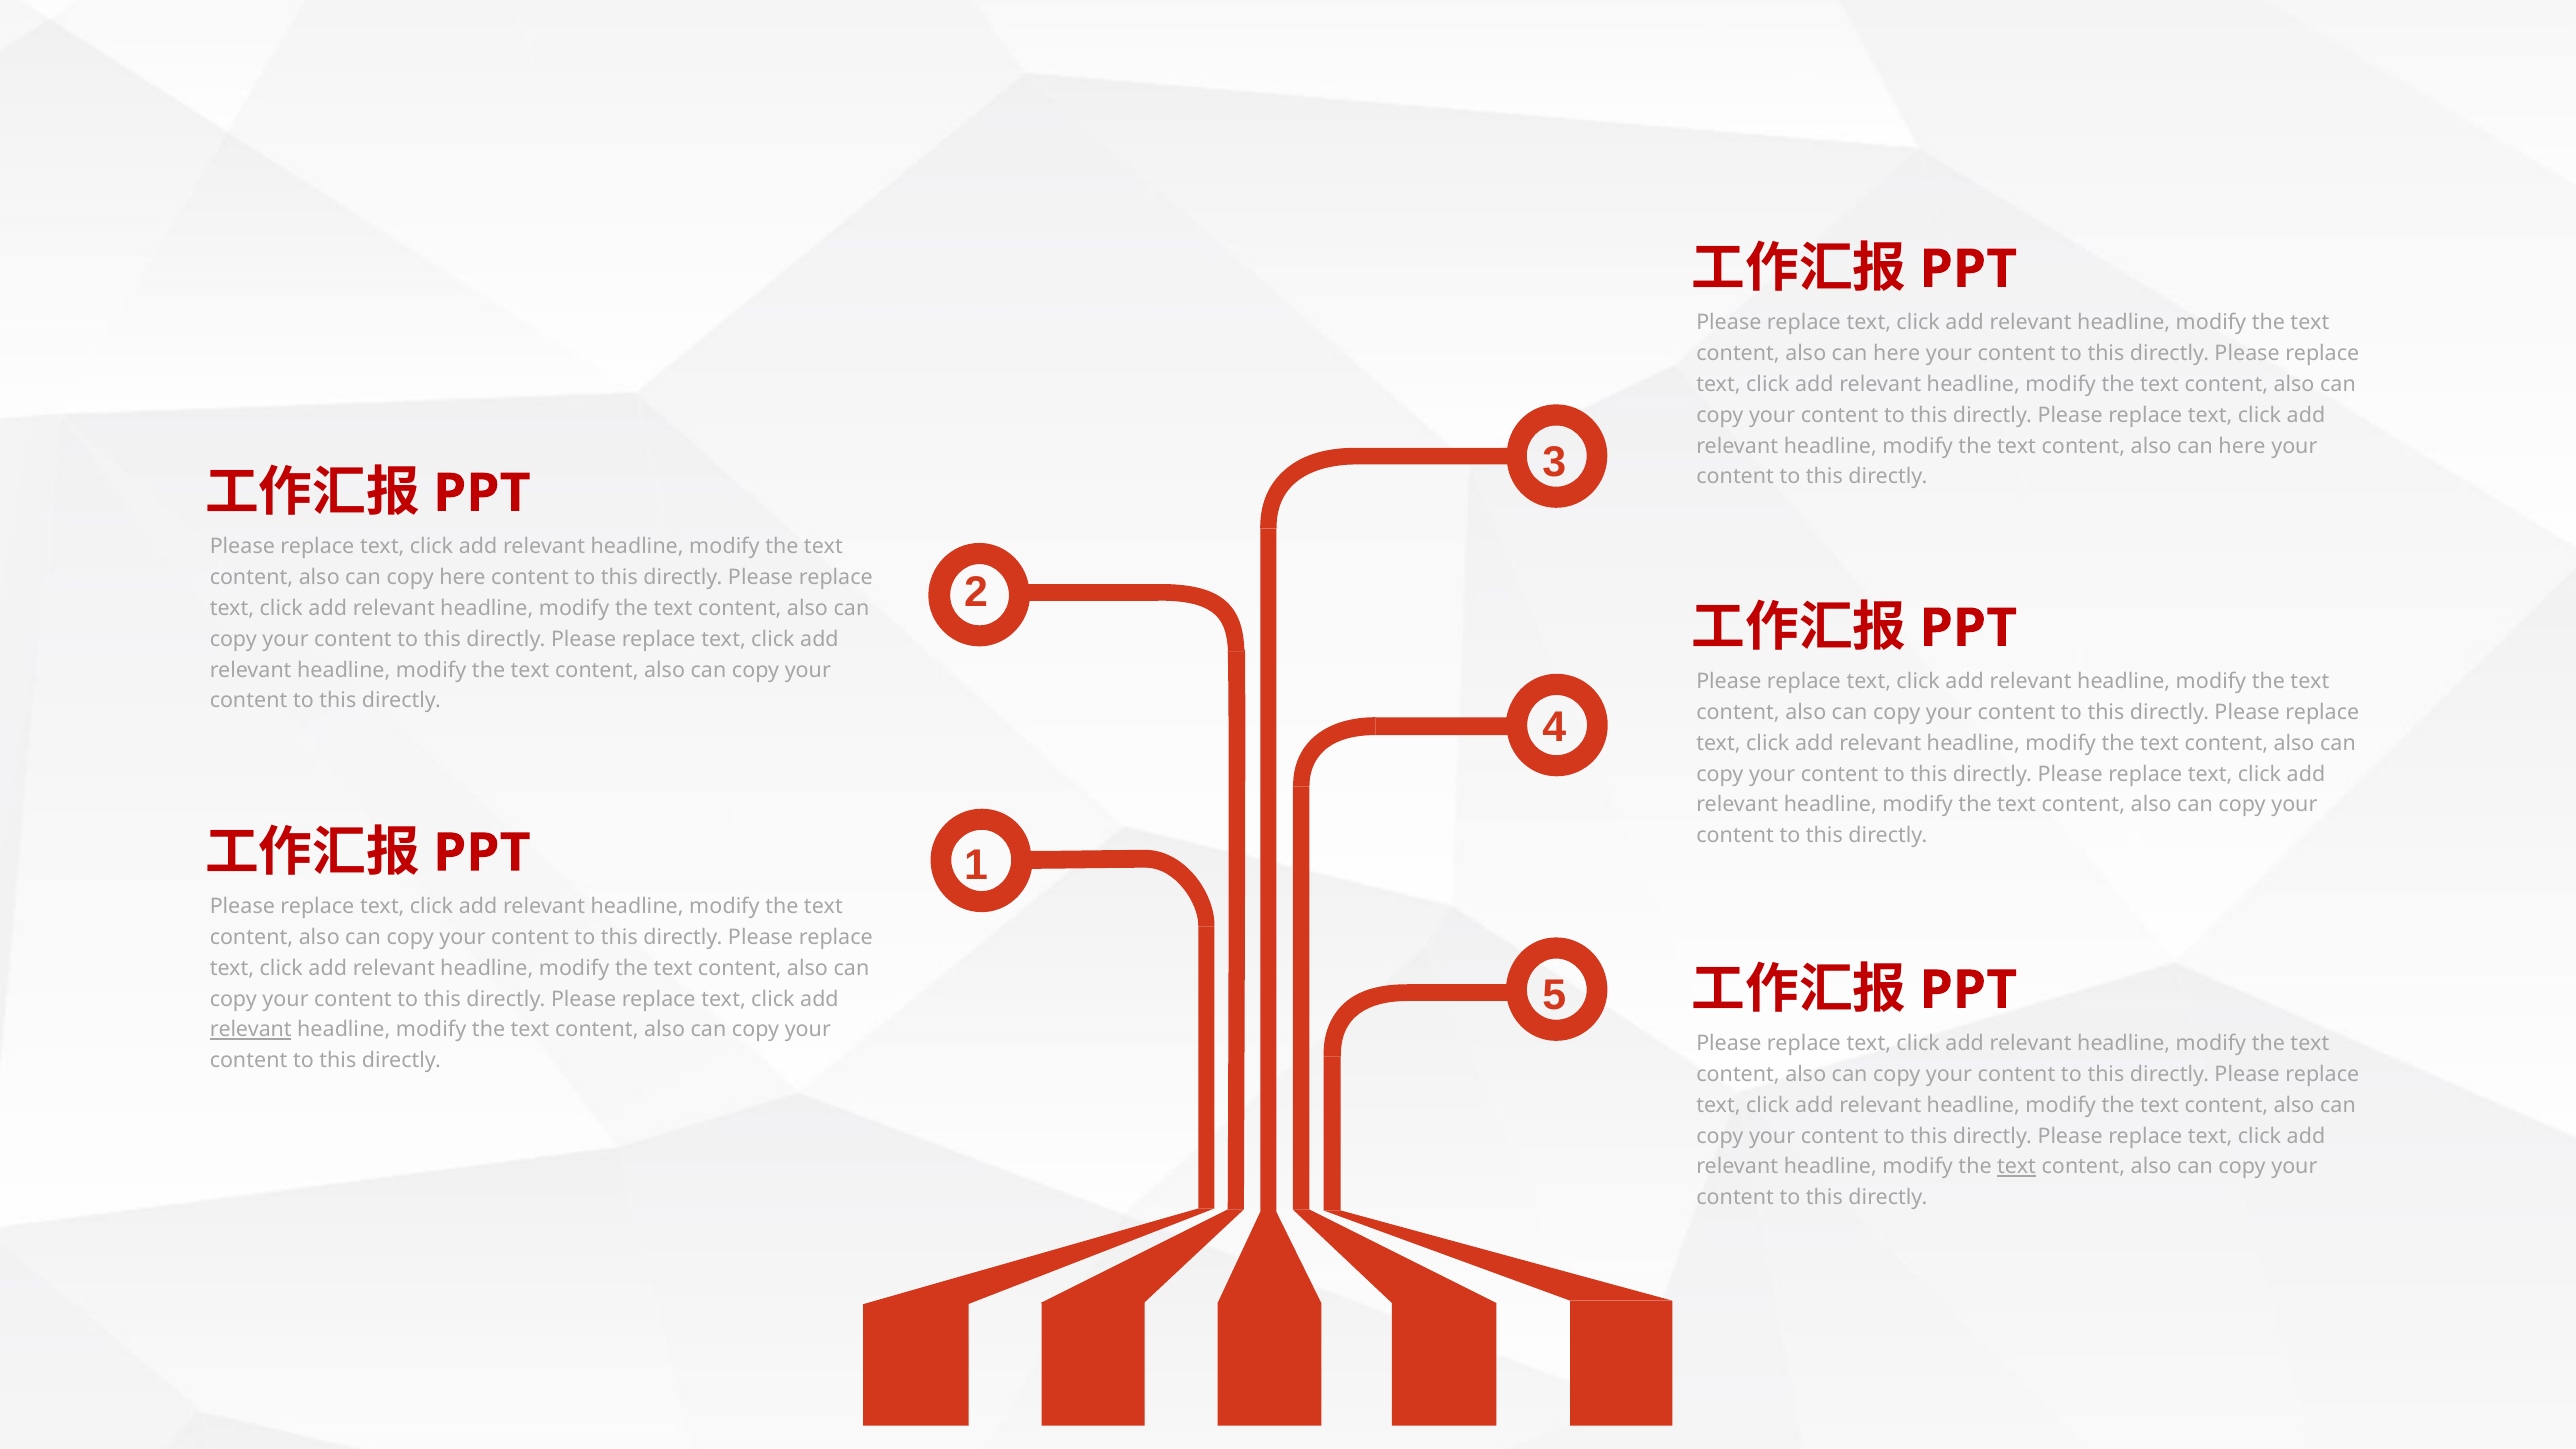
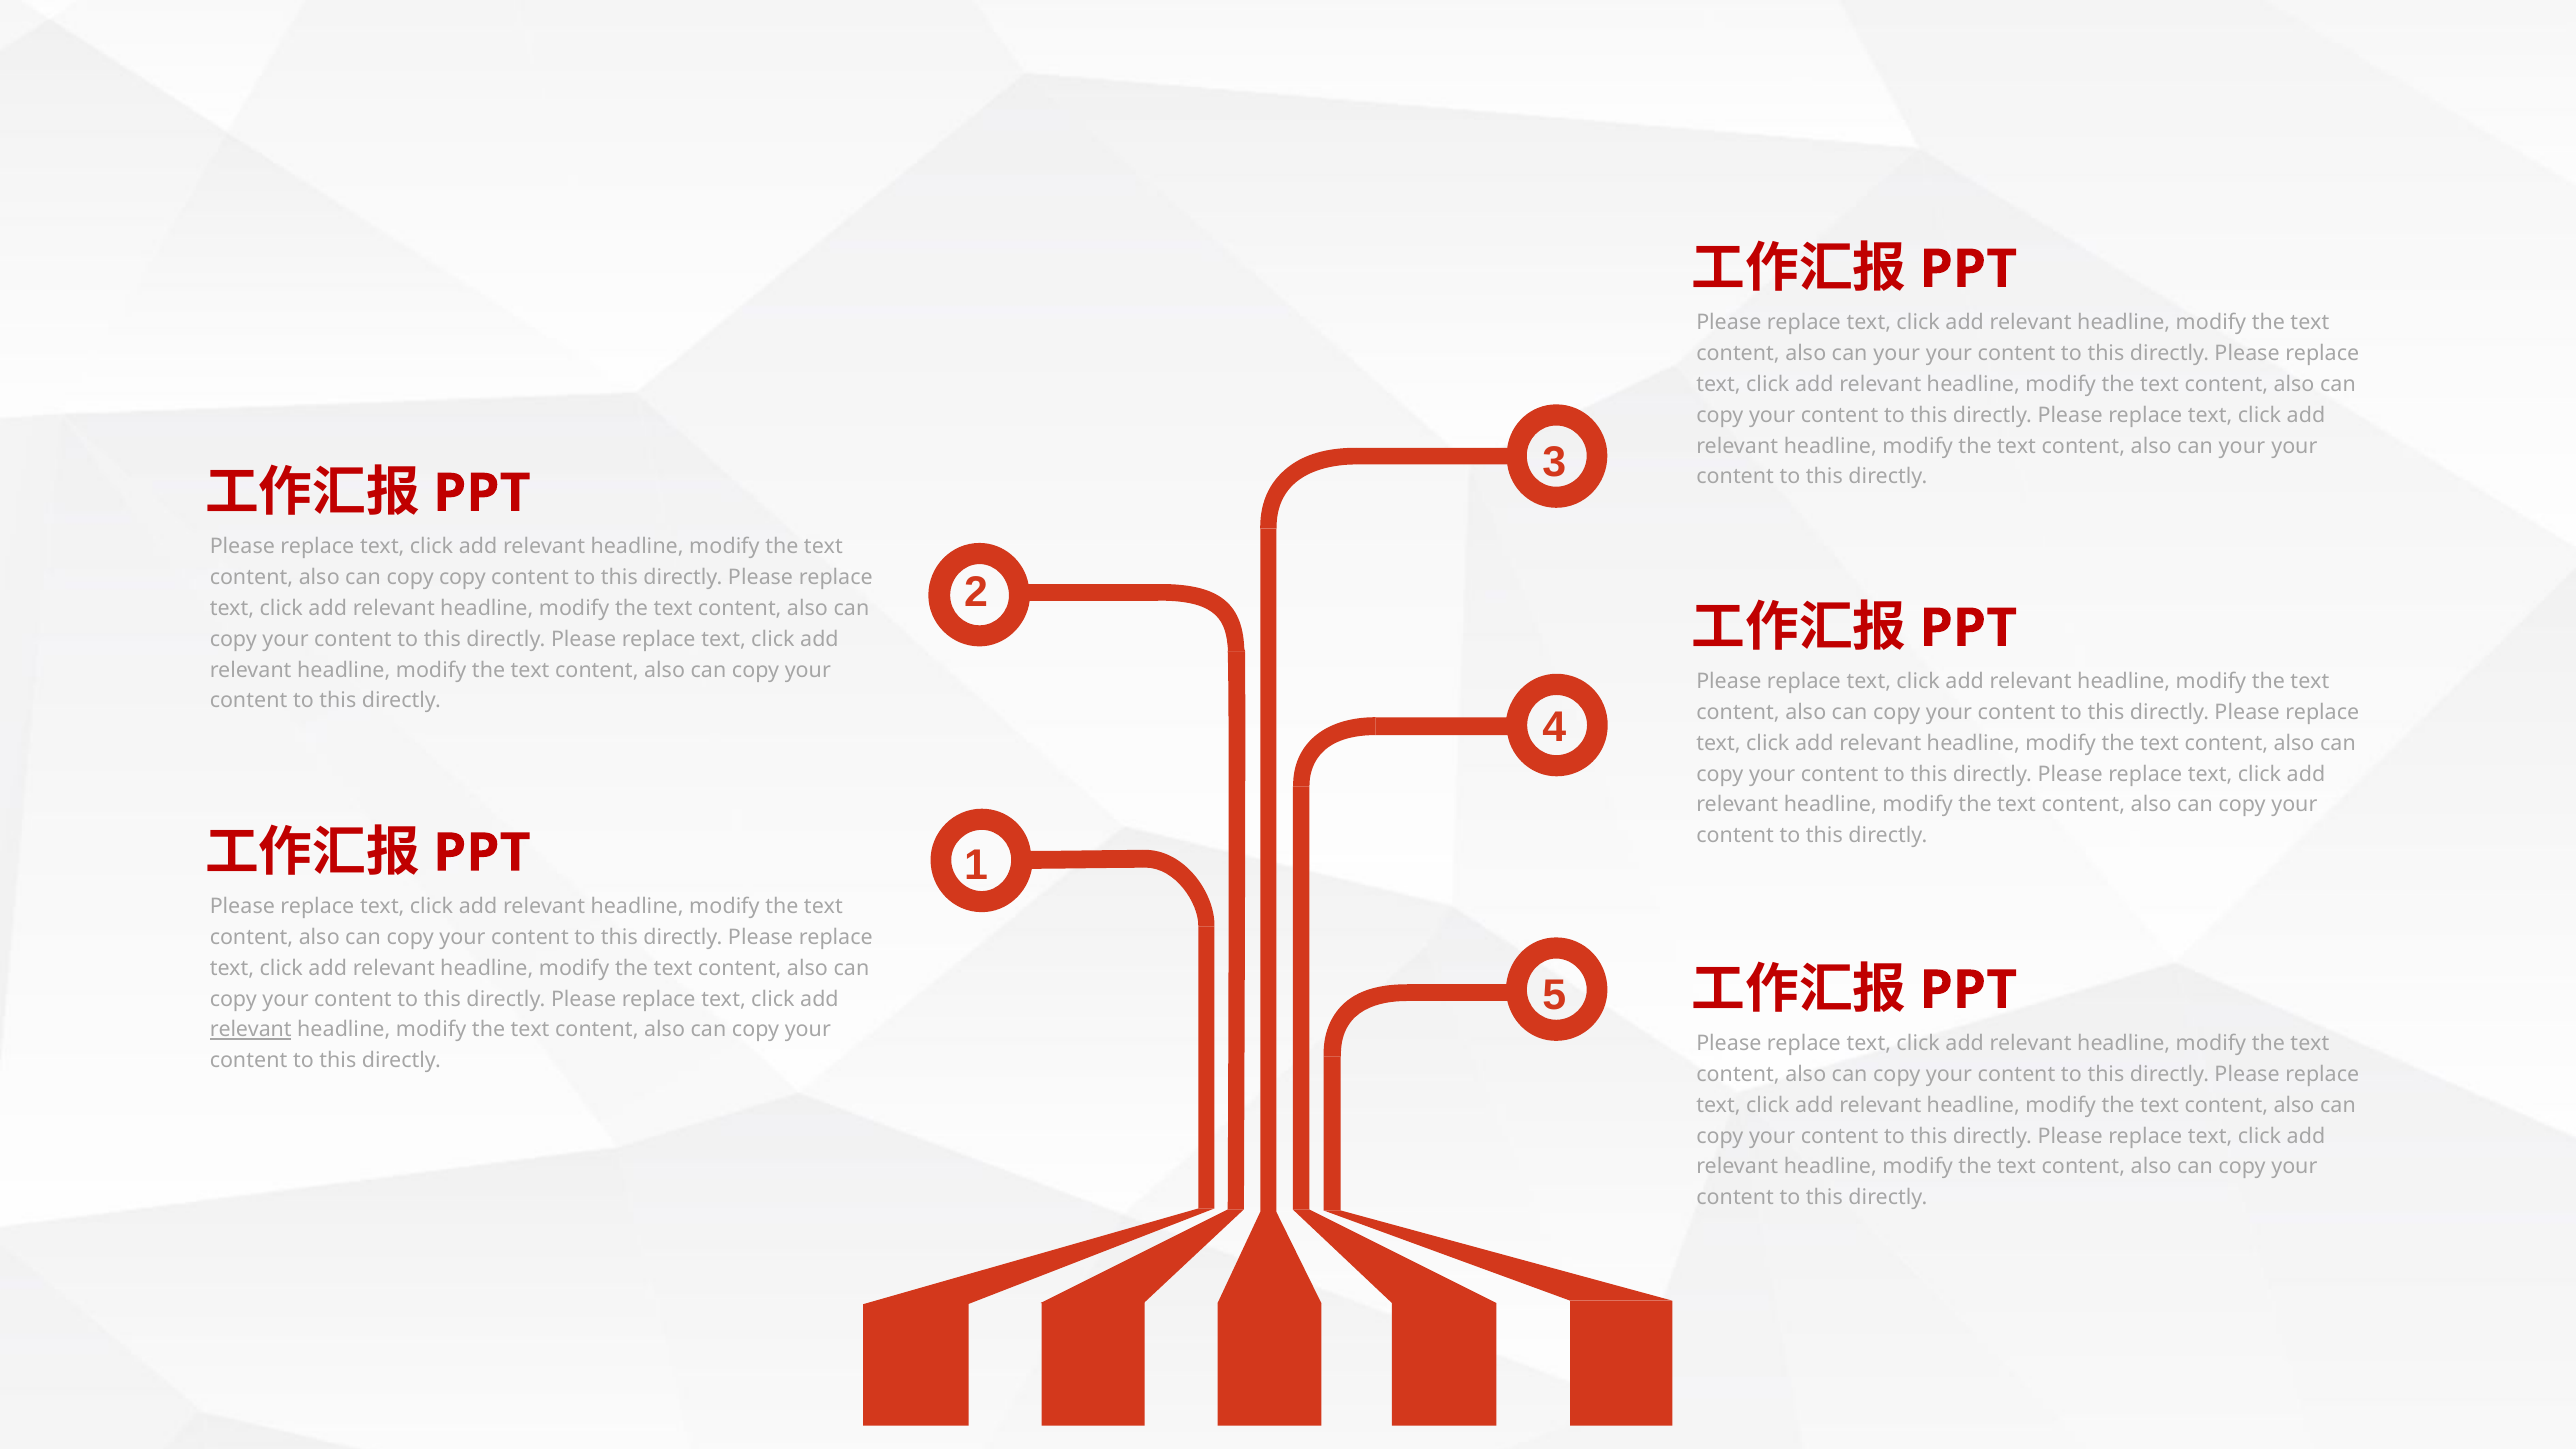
here at (1897, 354): here -> your
here at (2242, 446): here -> your
copy here: here -> copy
text at (2017, 1167) underline: present -> none
